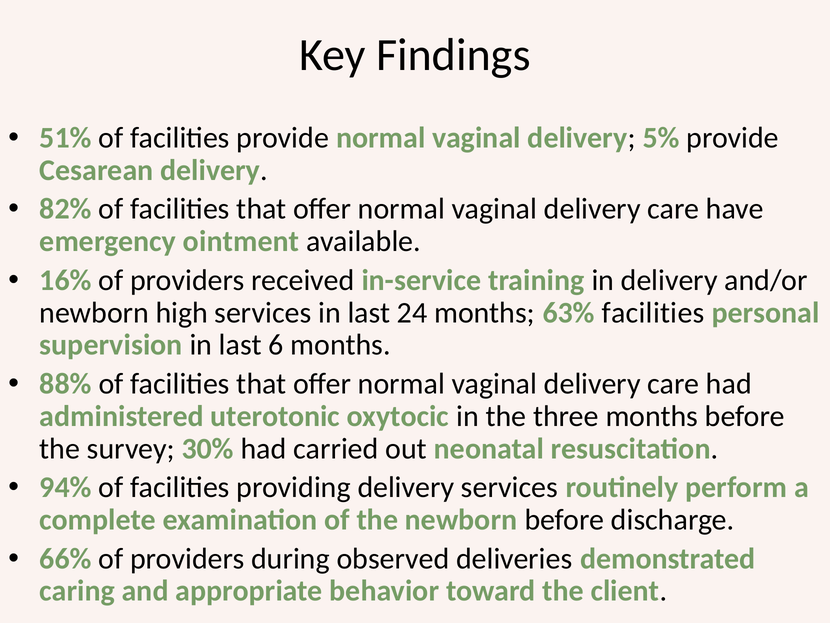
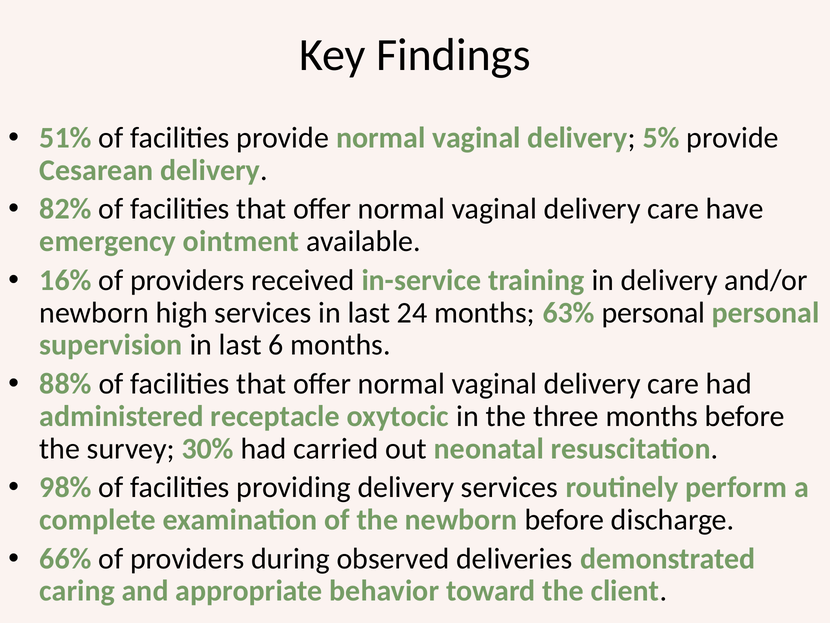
63% facilities: facilities -> personal
uterotonic: uterotonic -> receptacle
94%: 94% -> 98%
